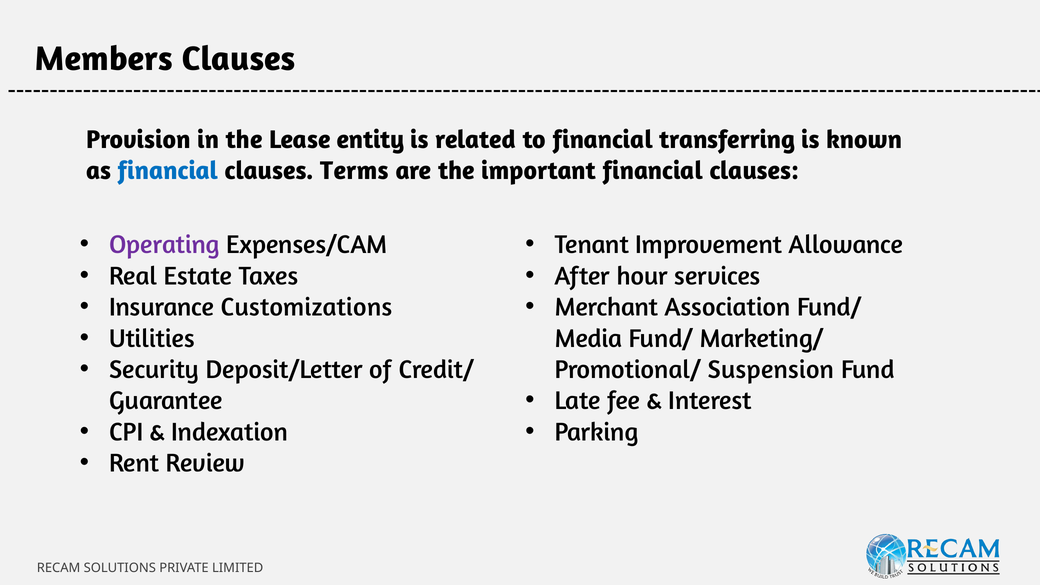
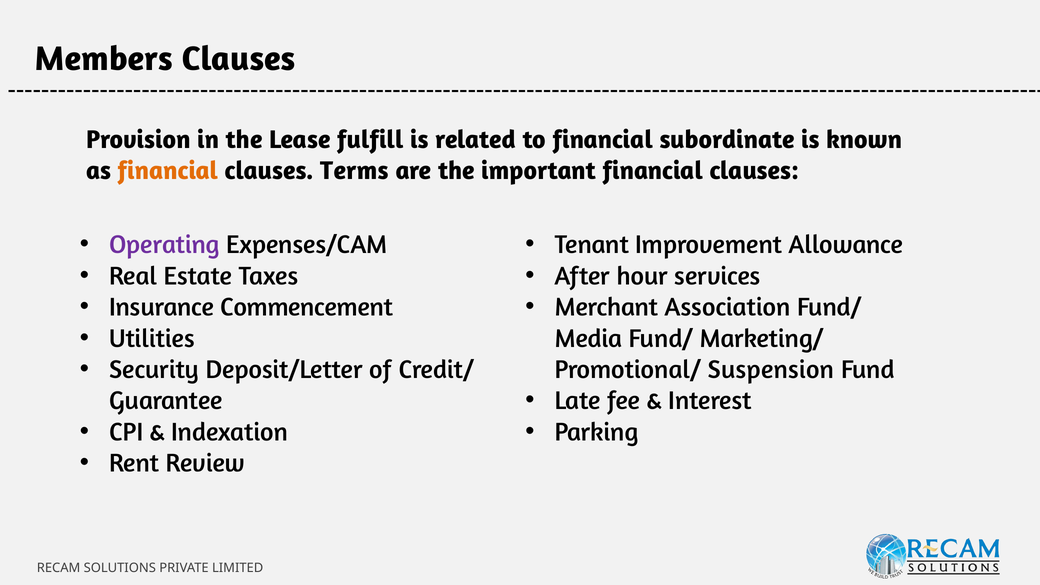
entity: entity -> fulfill
transferring: transferring -> subordinate
financial at (168, 171) colour: blue -> orange
Customizations: Customizations -> Commencement
